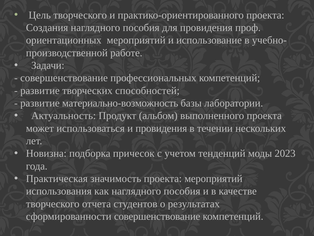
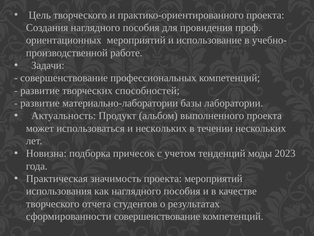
материально-возможность: материально-возможность -> материально-лаборатории
и провидения: провидения -> нескольких
